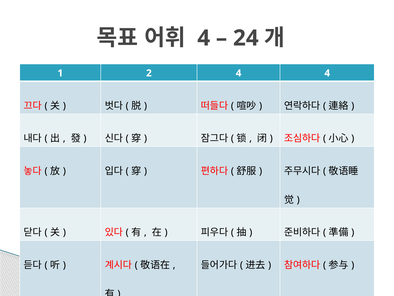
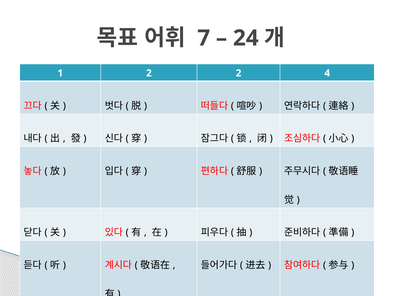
4 at (204, 38): 4 -> 7
2 4: 4 -> 2
